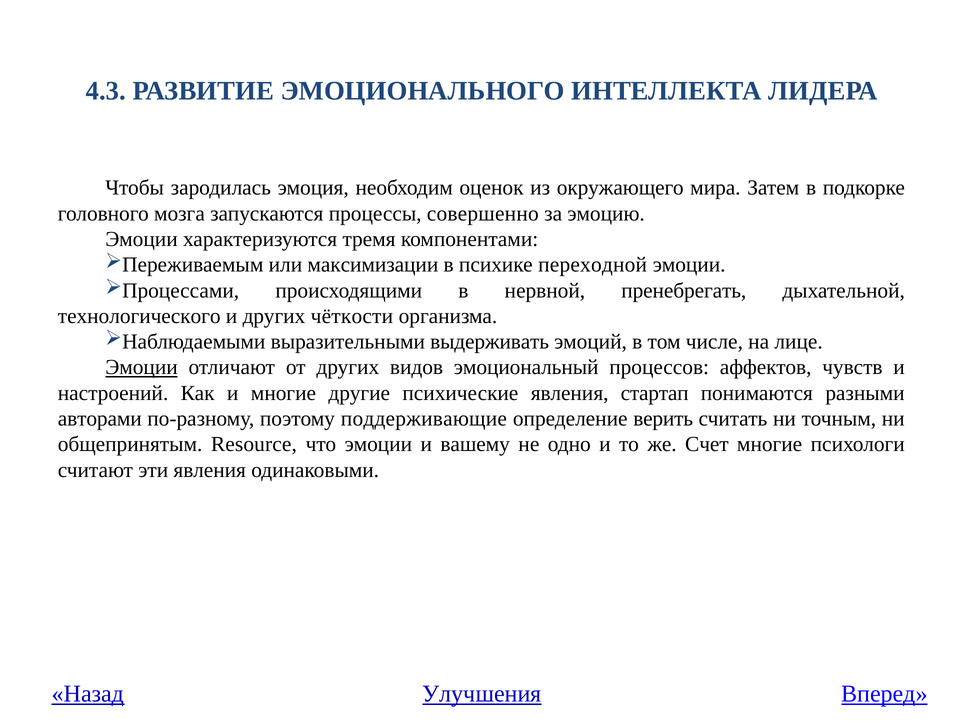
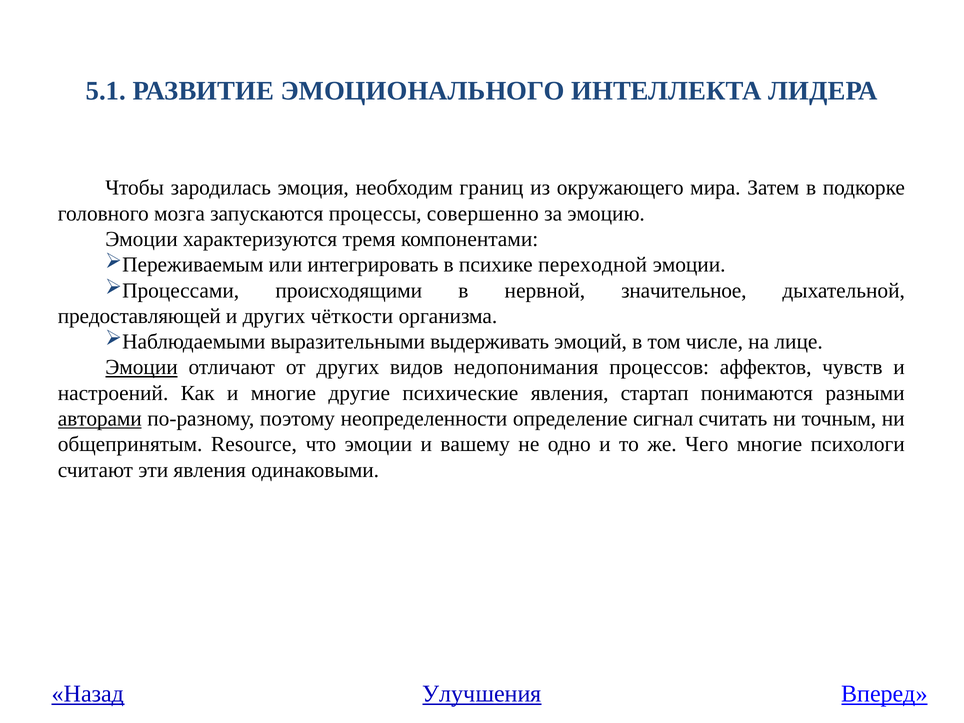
4.3: 4.3 -> 5.1
оценок: оценок -> границ
максимизации: максимизации -> интегрировать
пренебрегать: пренебрегать -> значительное
технологического: технологического -> предоставляющей
эмоциональный: эмоциональный -> недопонимания
авторами underline: none -> present
поддерживающие: поддерживающие -> неопределенности
верить: верить -> сигнал
Счет: Счет -> Чего
